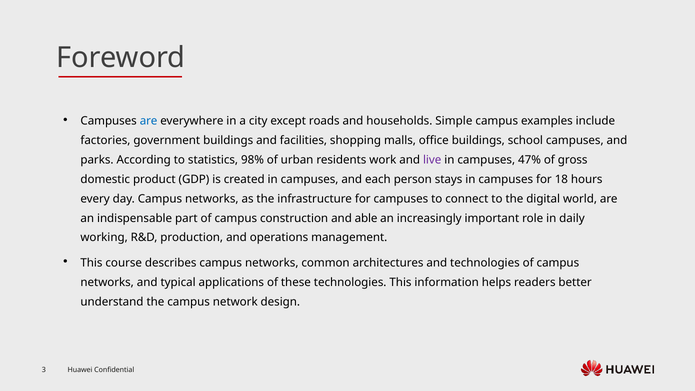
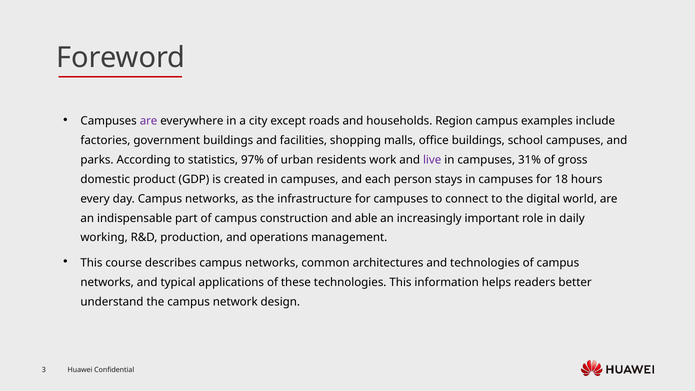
are at (149, 121) colour: blue -> purple
Simple: Simple -> Region
98%: 98% -> 97%
47%: 47% -> 31%
